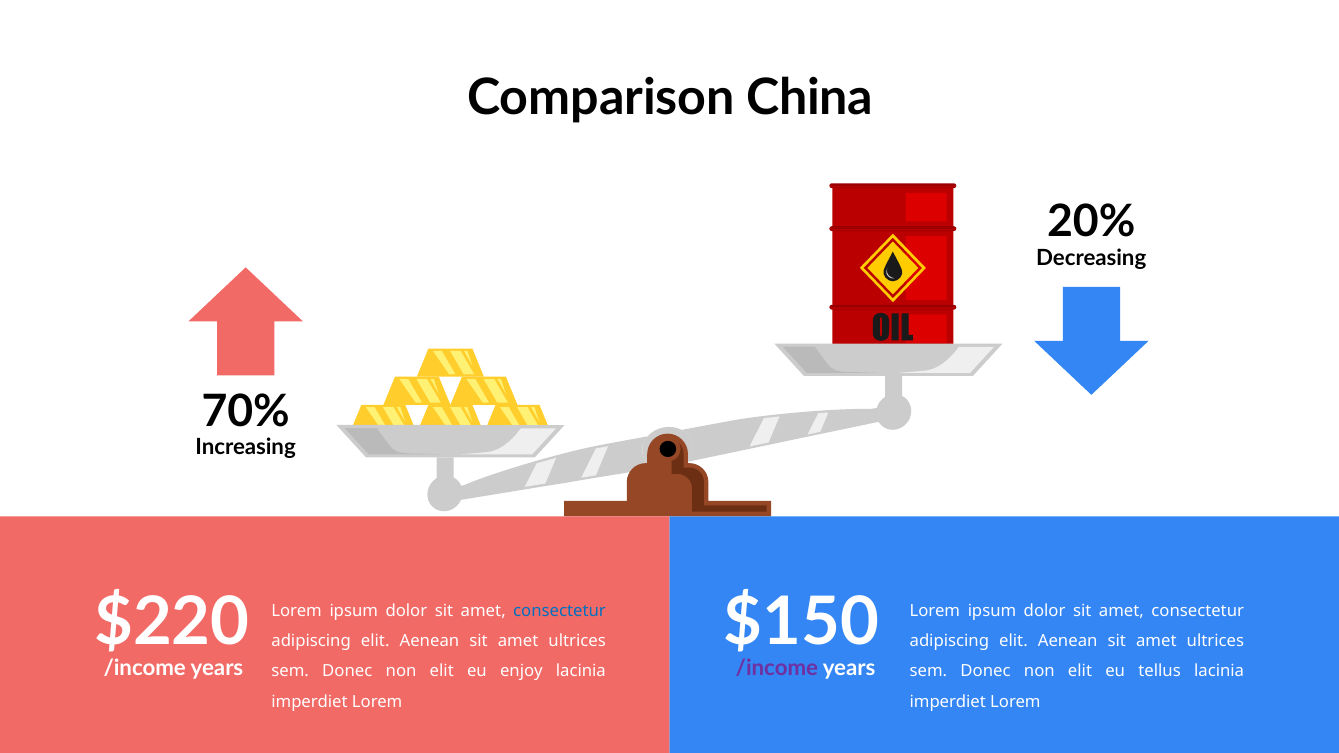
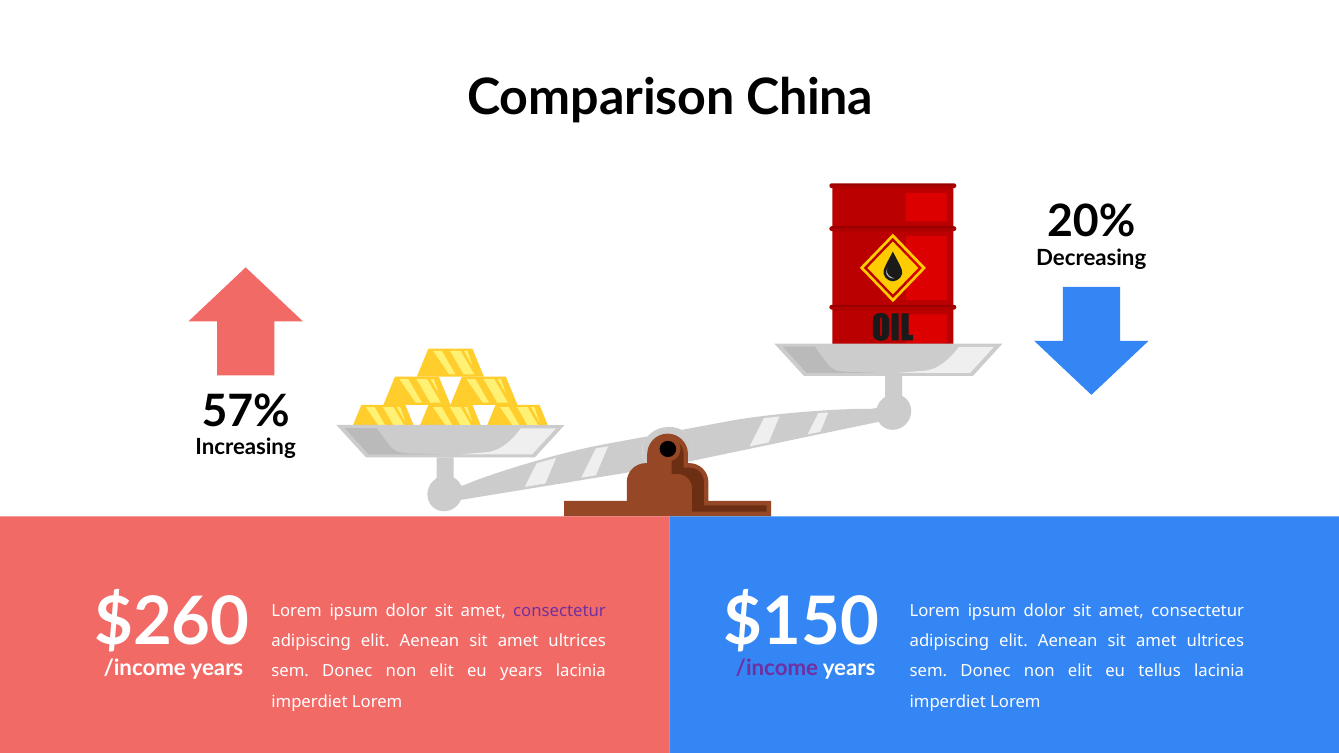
70%: 70% -> 57%
$220: $220 -> $260
consectetur at (559, 611) colour: blue -> purple
eu enjoy: enjoy -> years
